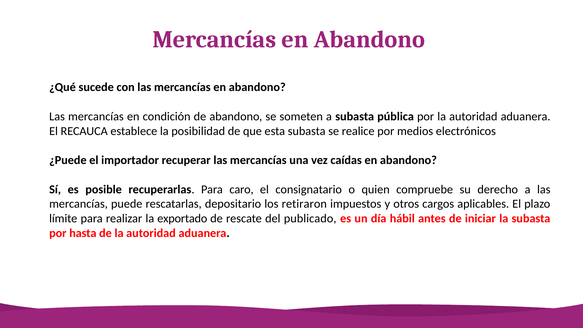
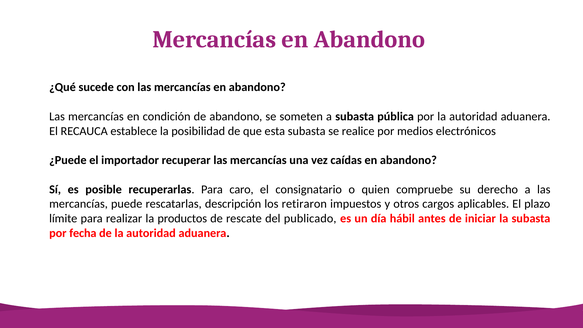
depositario: depositario -> descripción
exportado: exportado -> productos
hasta: hasta -> fecha
